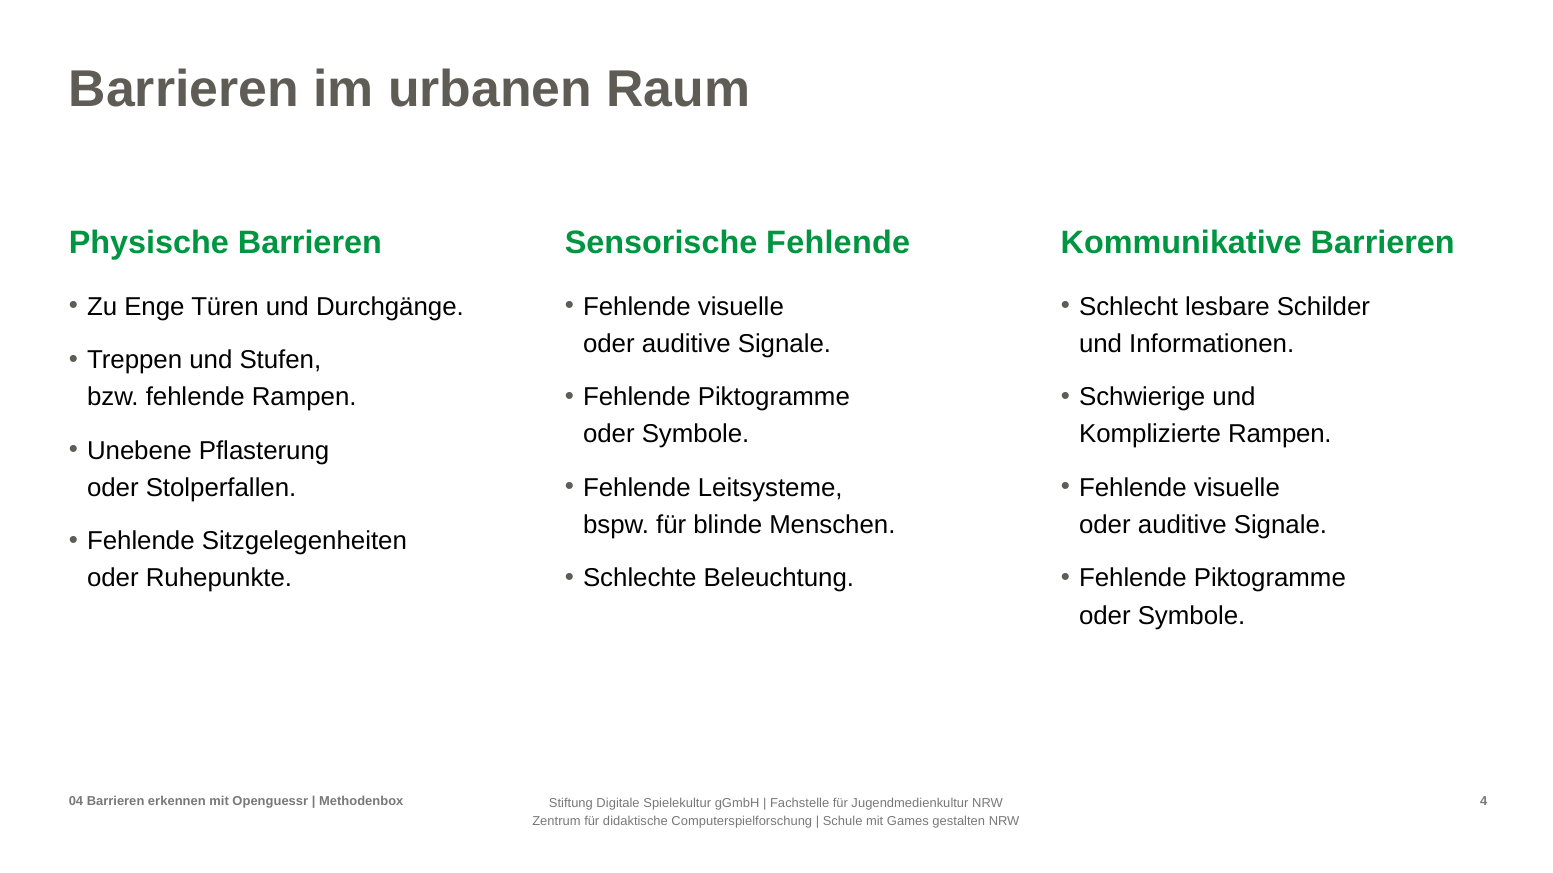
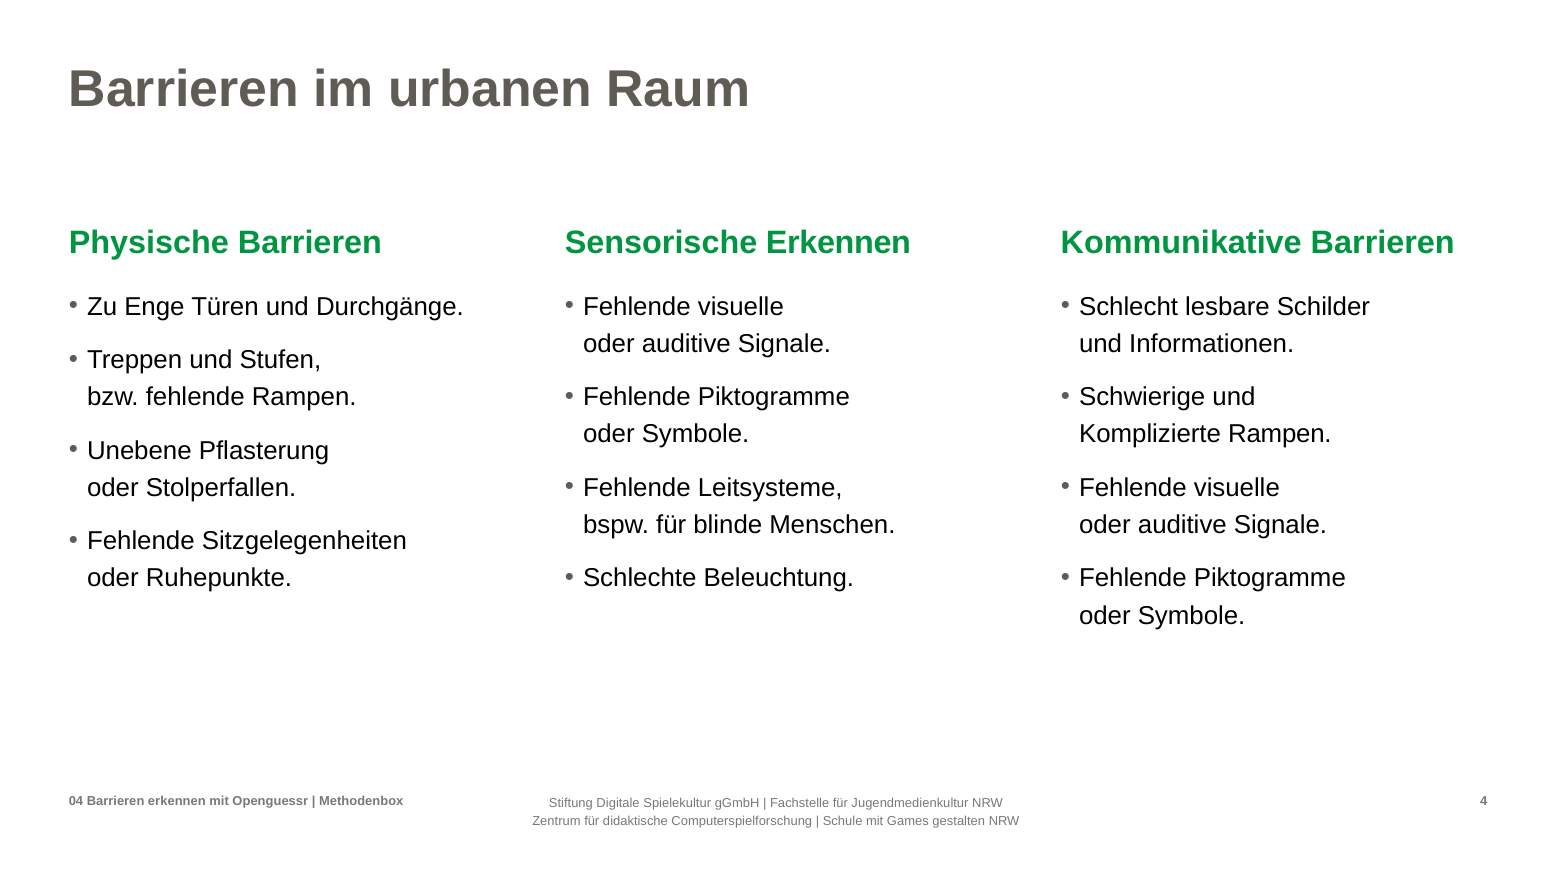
Sensorische Fehlende: Fehlende -> Erkennen
